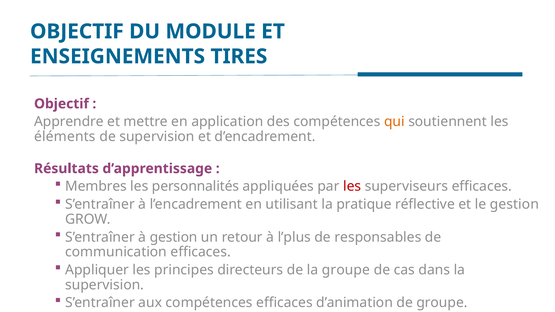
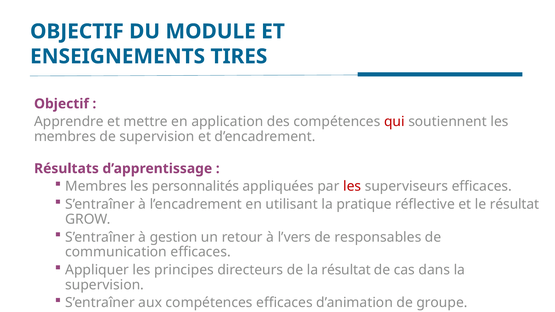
qui colour: orange -> red
éléments at (65, 137): éléments -> membres
le gestion: gestion -> résultat
l’plus: l’plus -> l’vers
la groupe: groupe -> résultat
